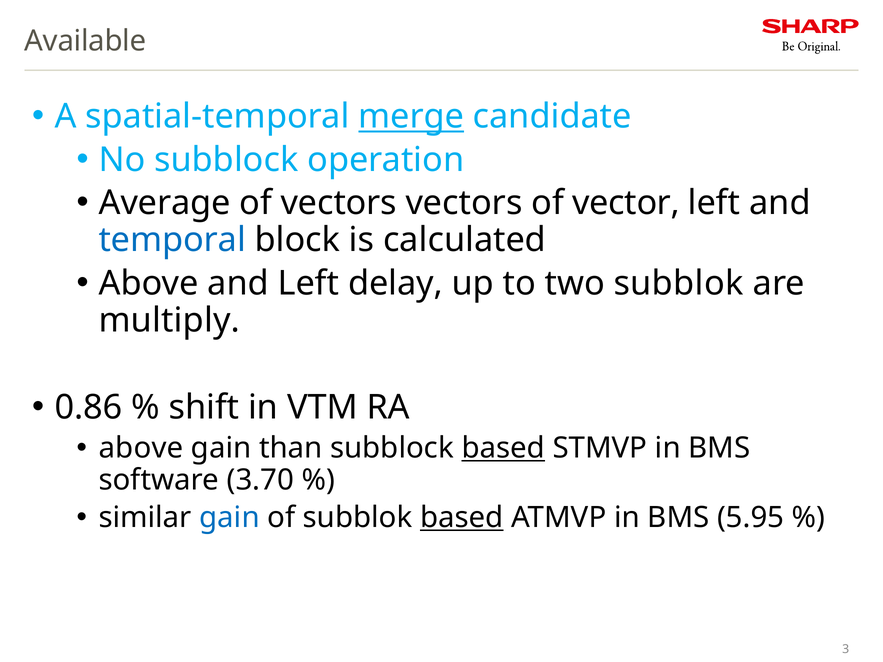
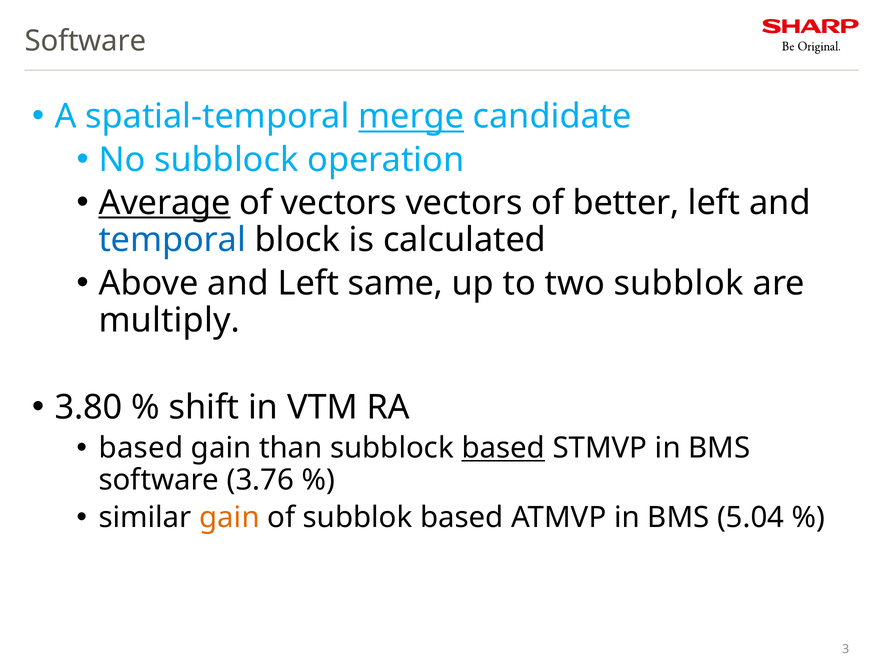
Available at (85, 41): Available -> Software
Average underline: none -> present
vector: vector -> better
delay: delay -> same
0.86: 0.86 -> 3.80
above at (141, 448): above -> based
3.70: 3.70 -> 3.76
gain at (230, 518) colour: blue -> orange
based at (462, 518) underline: present -> none
5.95: 5.95 -> 5.04
